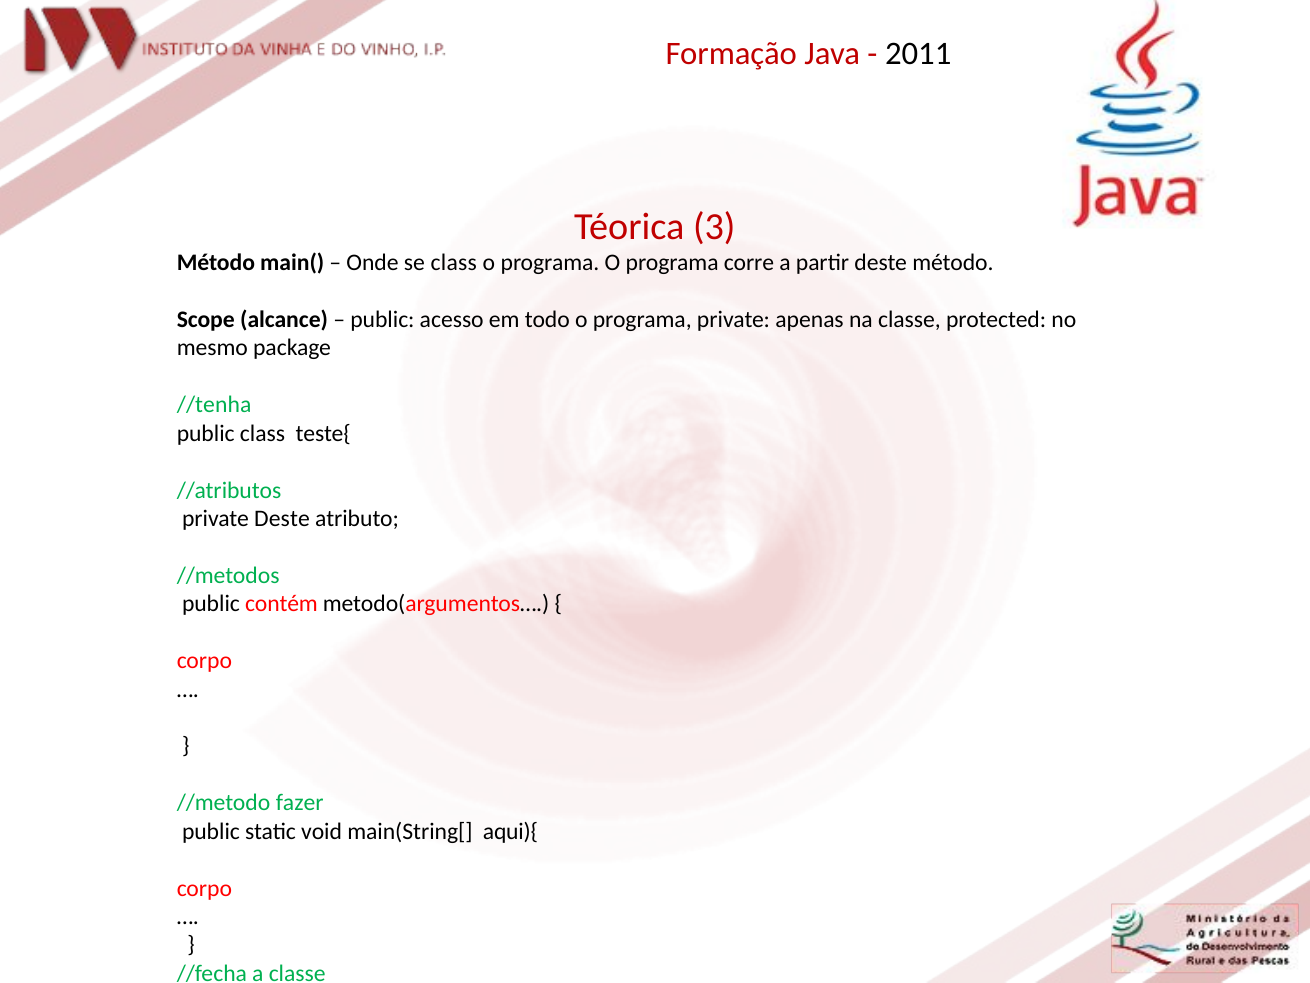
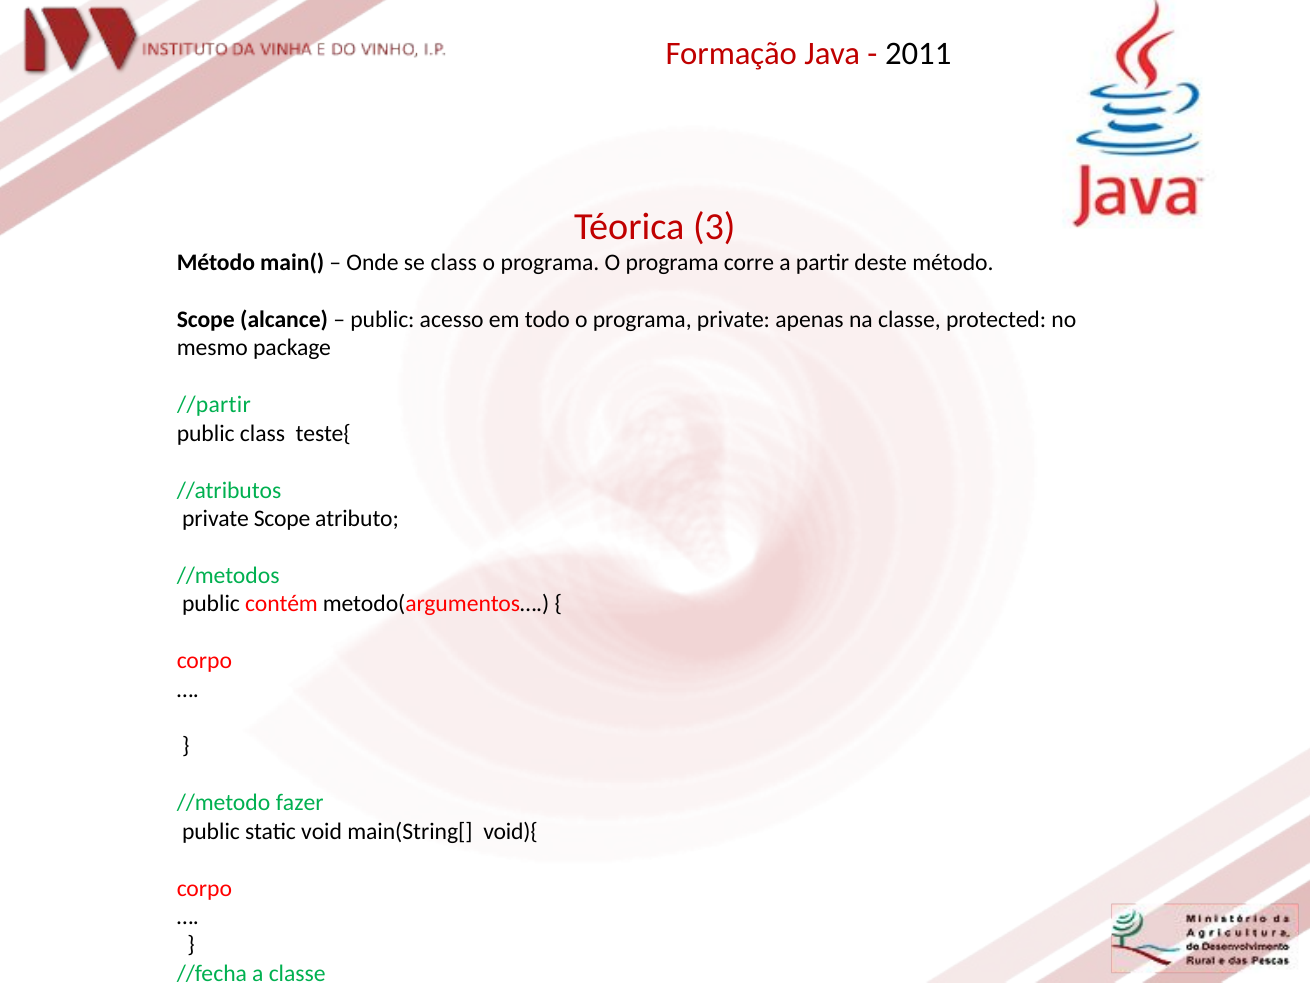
//tenha: //tenha -> //partir
private Deste: Deste -> Scope
aqui){: aqui){ -> void){
